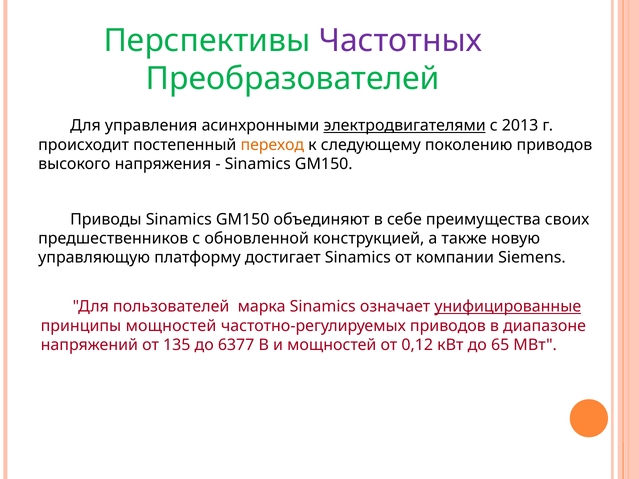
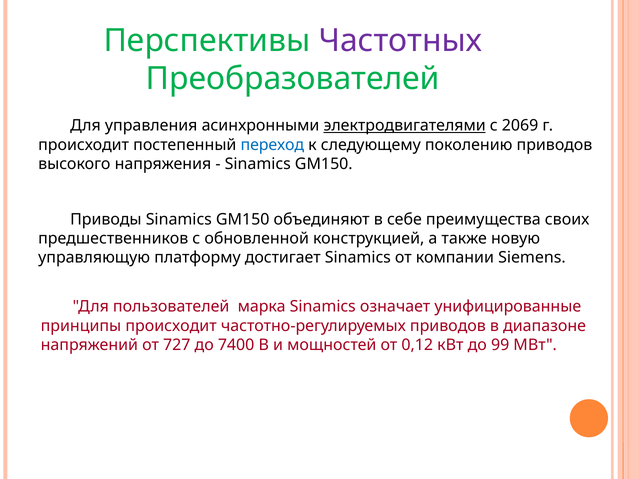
2013: 2013 -> 2069
переход colour: orange -> blue
унифицированные underline: present -> none
принципы мощностей: мощностей -> происходит
135: 135 -> 727
6377: 6377 -> 7400
65: 65 -> 99
